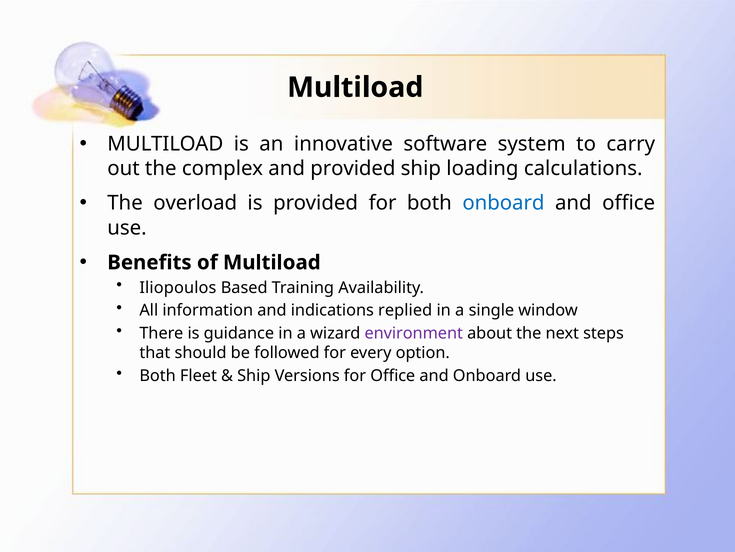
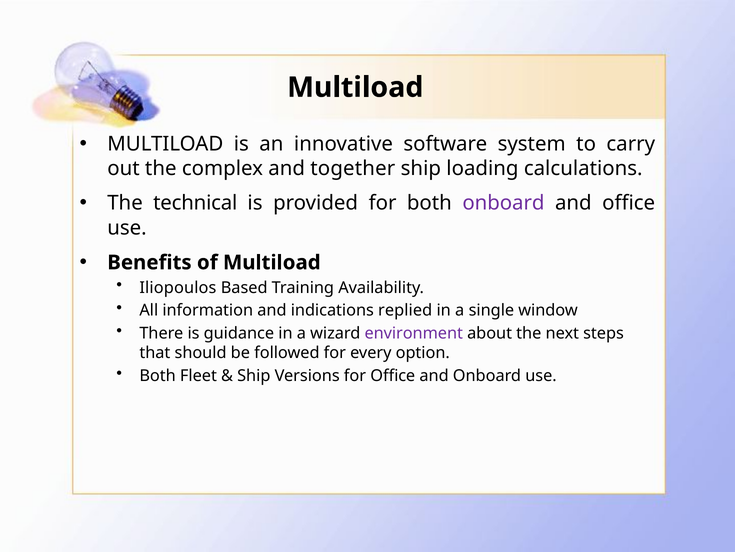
and provided: provided -> together
overload: overload -> technical
onboard at (503, 203) colour: blue -> purple
